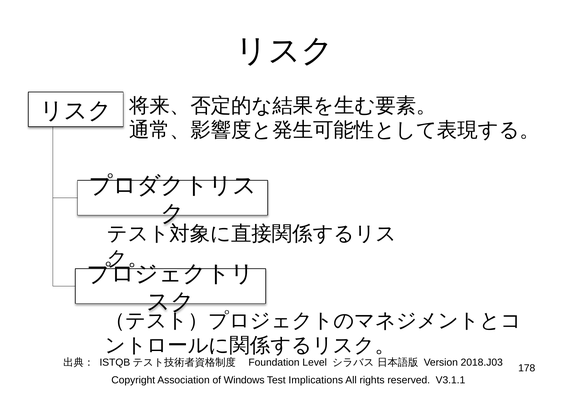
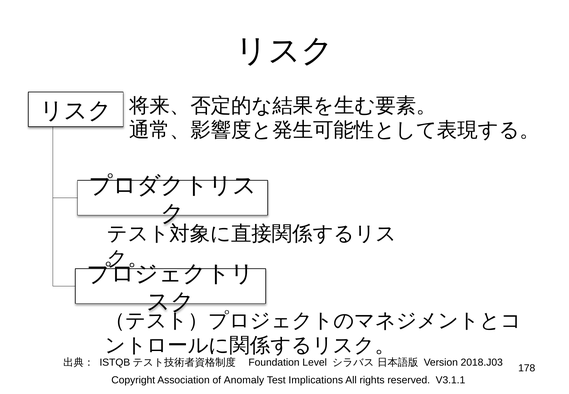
Windows: Windows -> Anomaly
